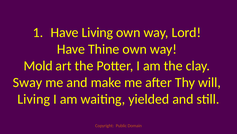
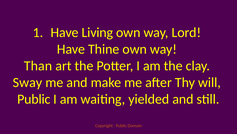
Mold: Mold -> Than
Living at (34, 99): Living -> Public
